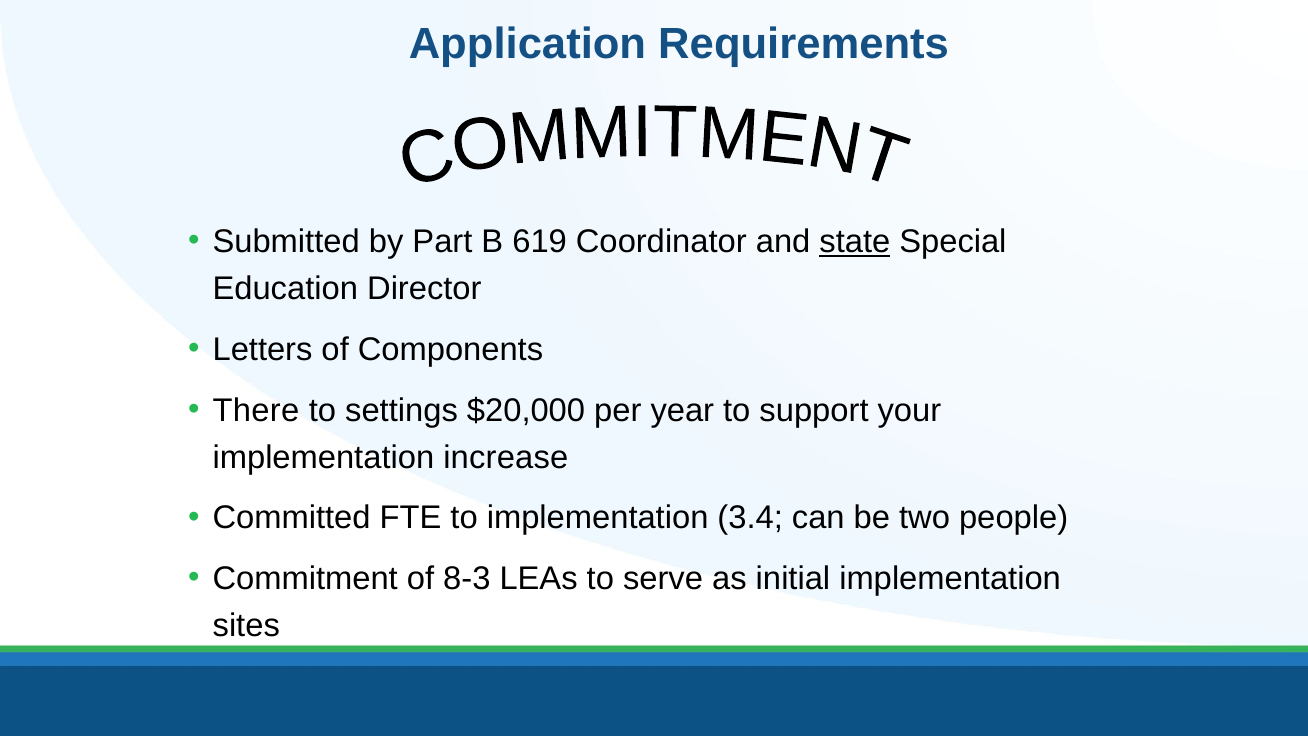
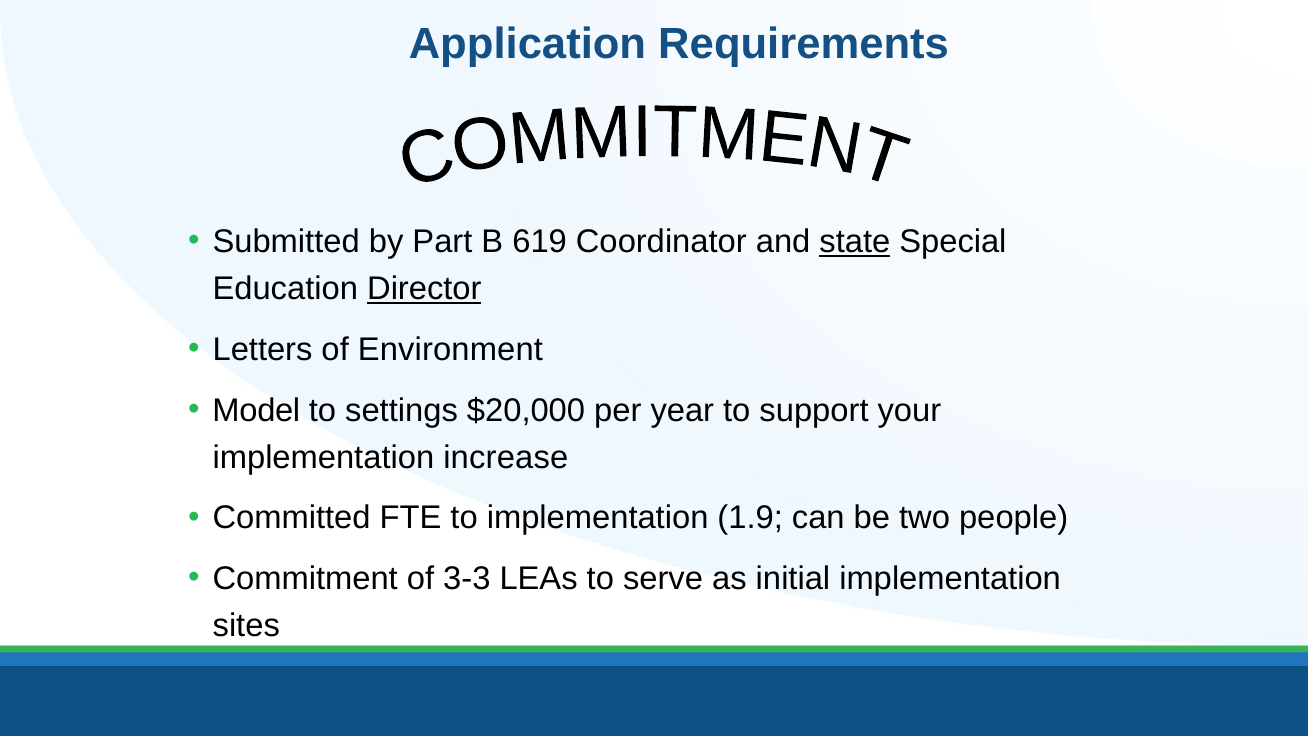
Director underline: none -> present
Components: Components -> Environment
There: There -> Model
3.4: 3.4 -> 1.9
8-3: 8-3 -> 3-3
